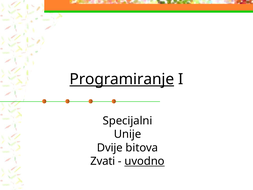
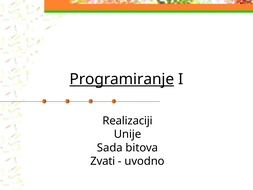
Specijalni: Specijalni -> Realizaciji
Dvije: Dvije -> Sada
uvodno underline: present -> none
